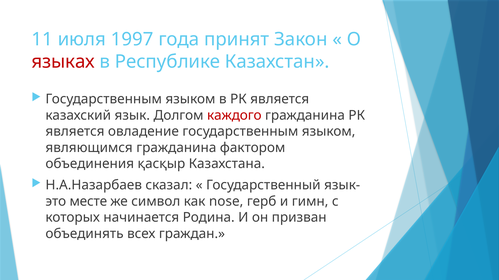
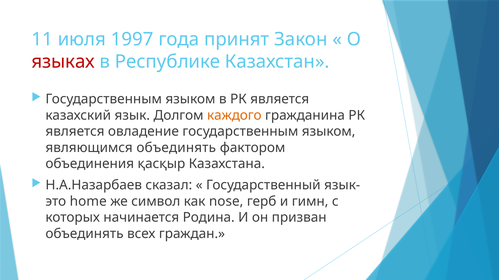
каждого colour: red -> orange
являющимся гражданина: гражданина -> объединять
месте: месте -> home
